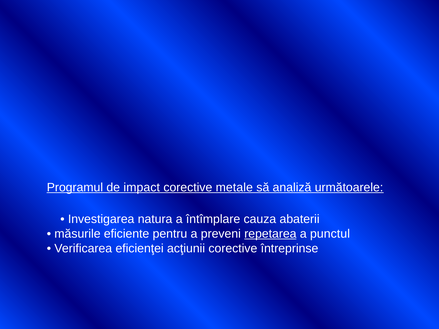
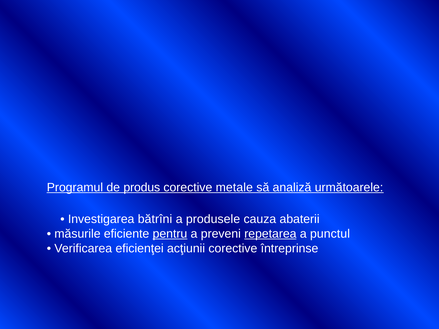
impact: impact -> produs
natura: natura -> bătrîni
întîmplare: întîmplare -> produsele
pentru underline: none -> present
